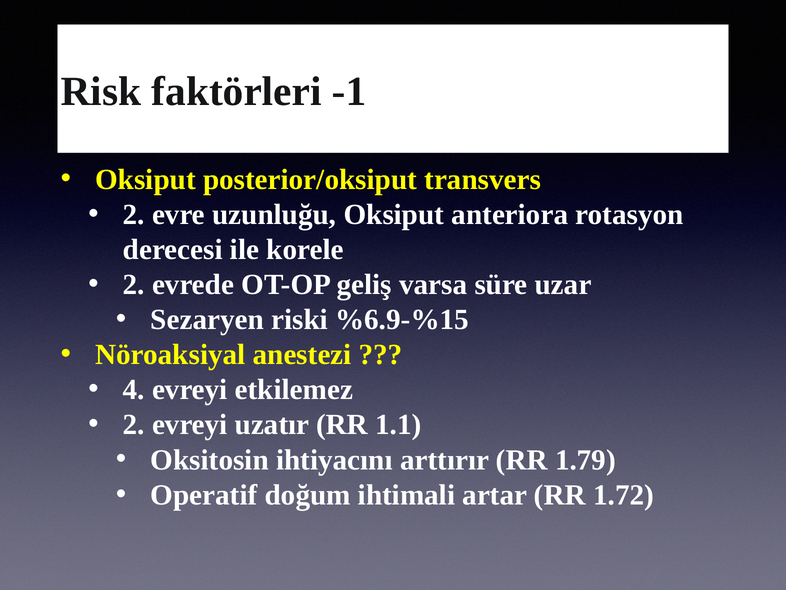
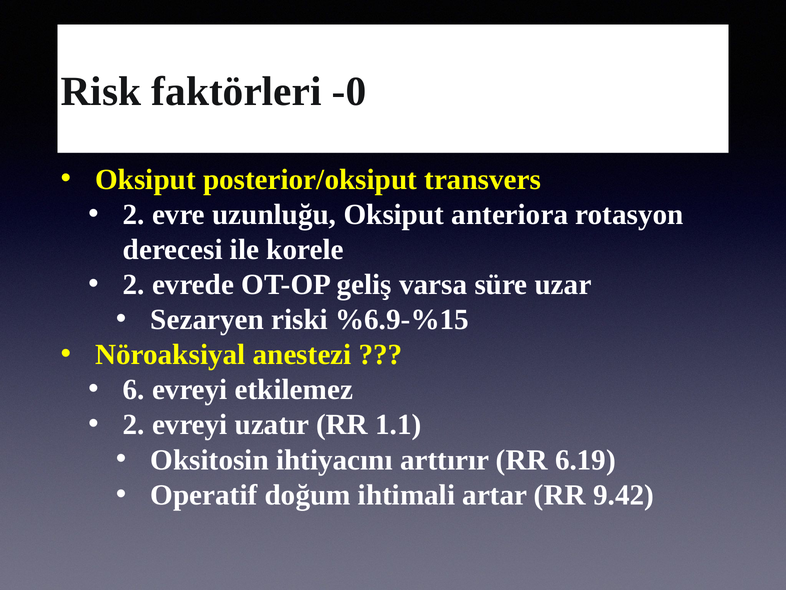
-1: -1 -> -0
4: 4 -> 6
1.79: 1.79 -> 6.19
1.72: 1.72 -> 9.42
